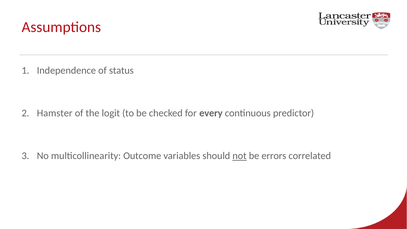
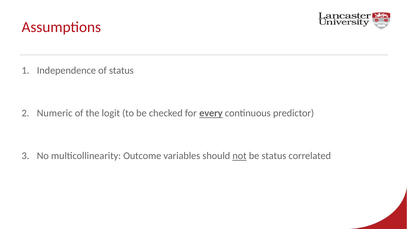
Hamster: Hamster -> Numeric
every underline: none -> present
be errors: errors -> status
